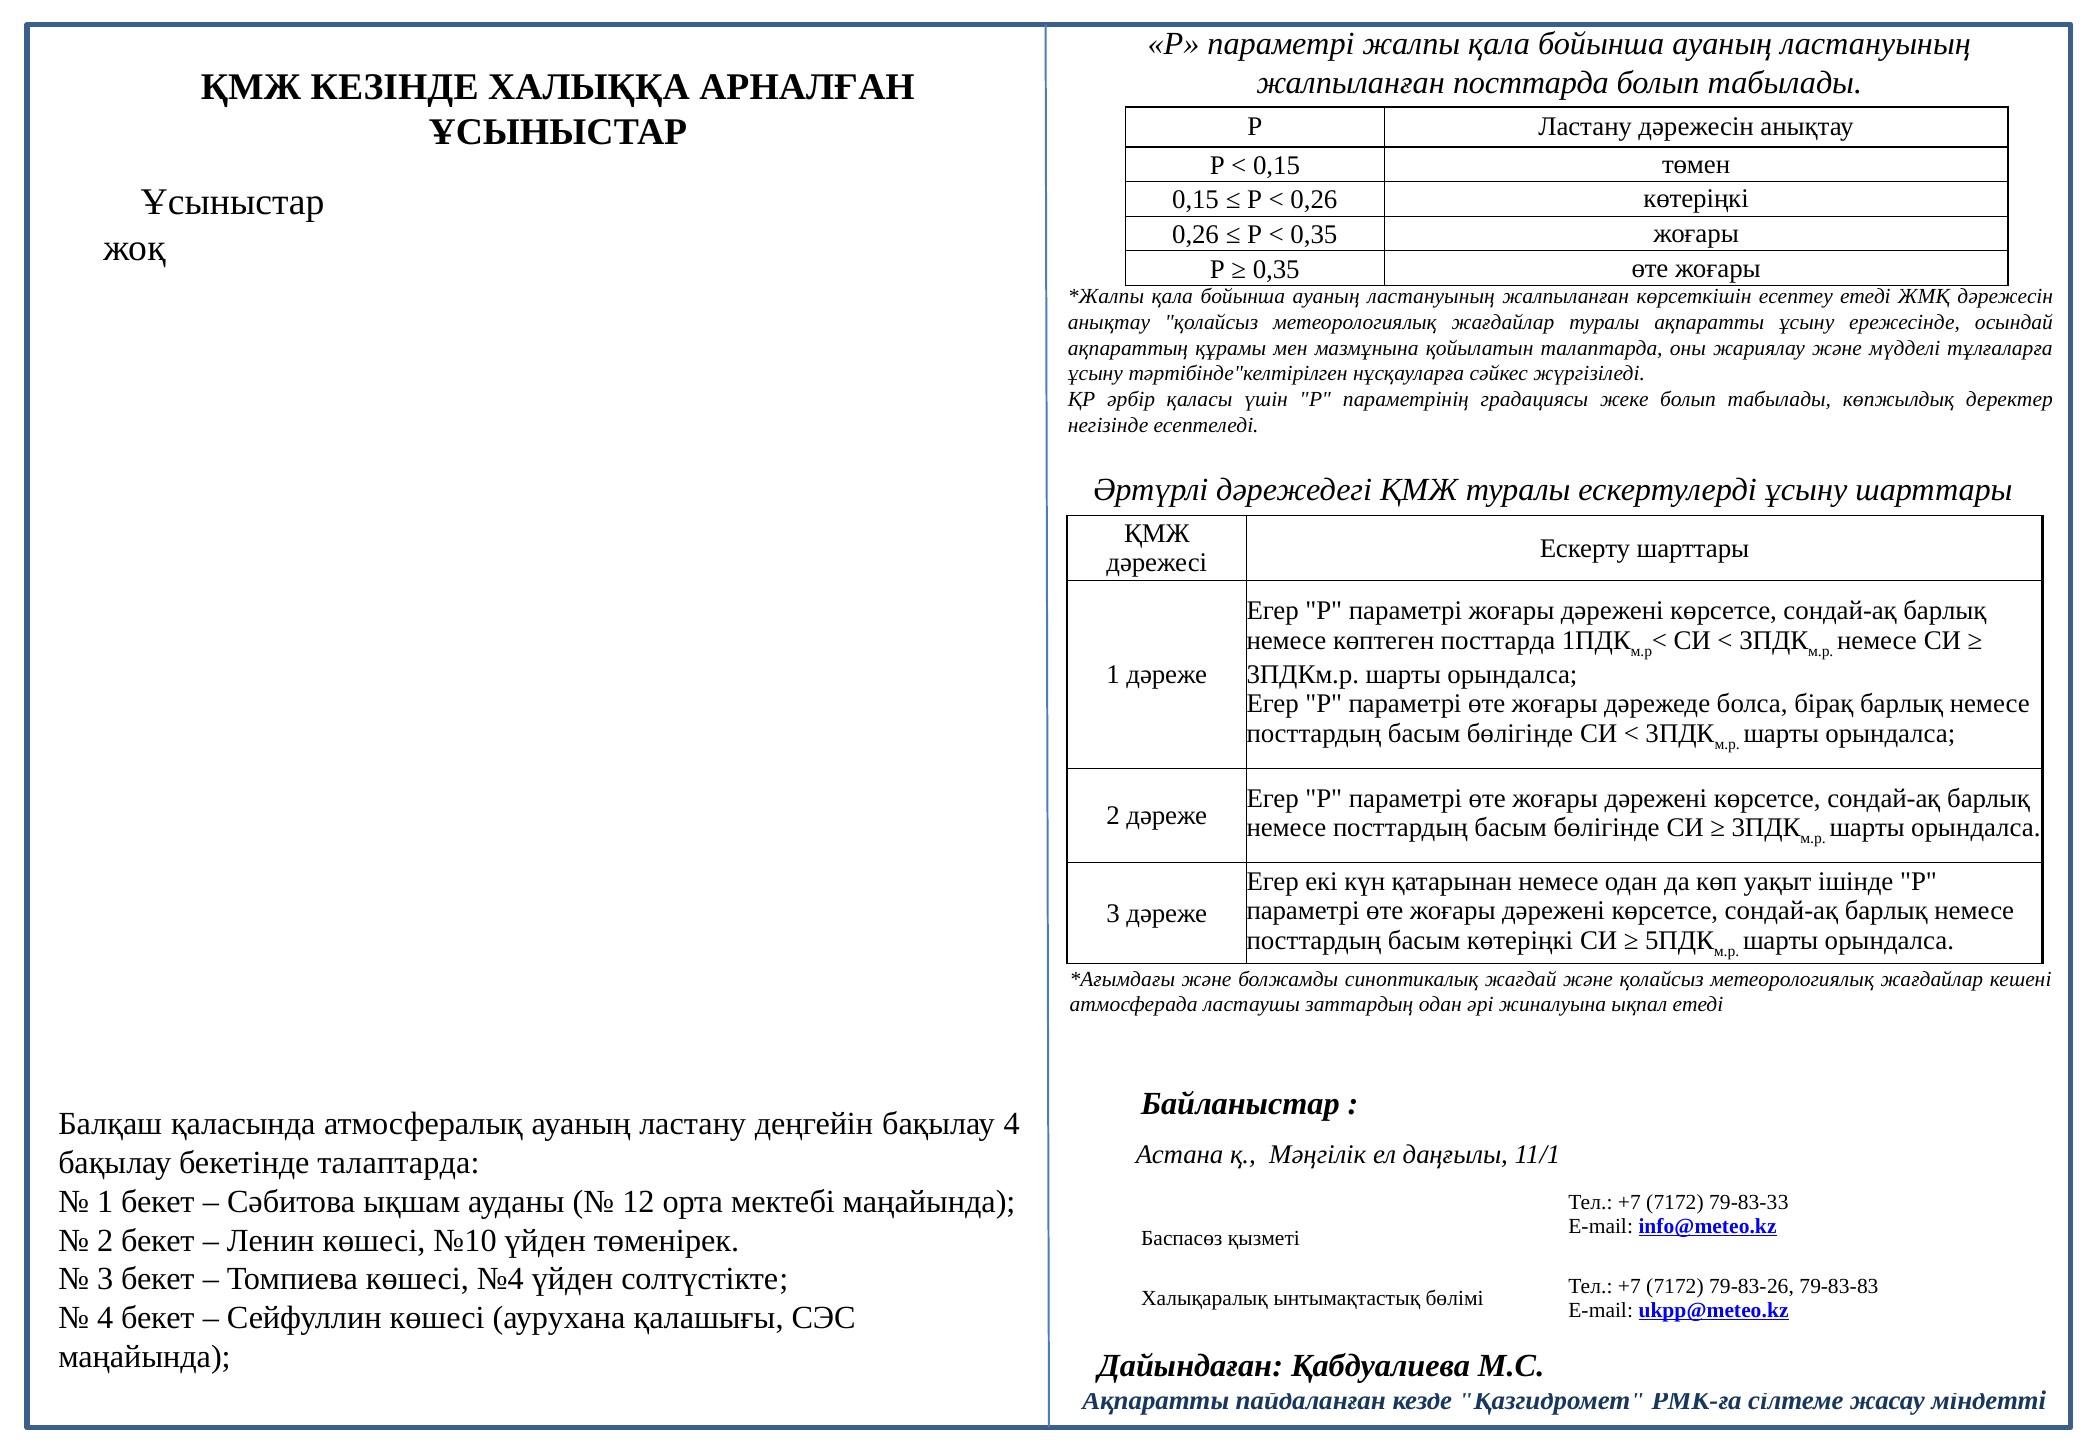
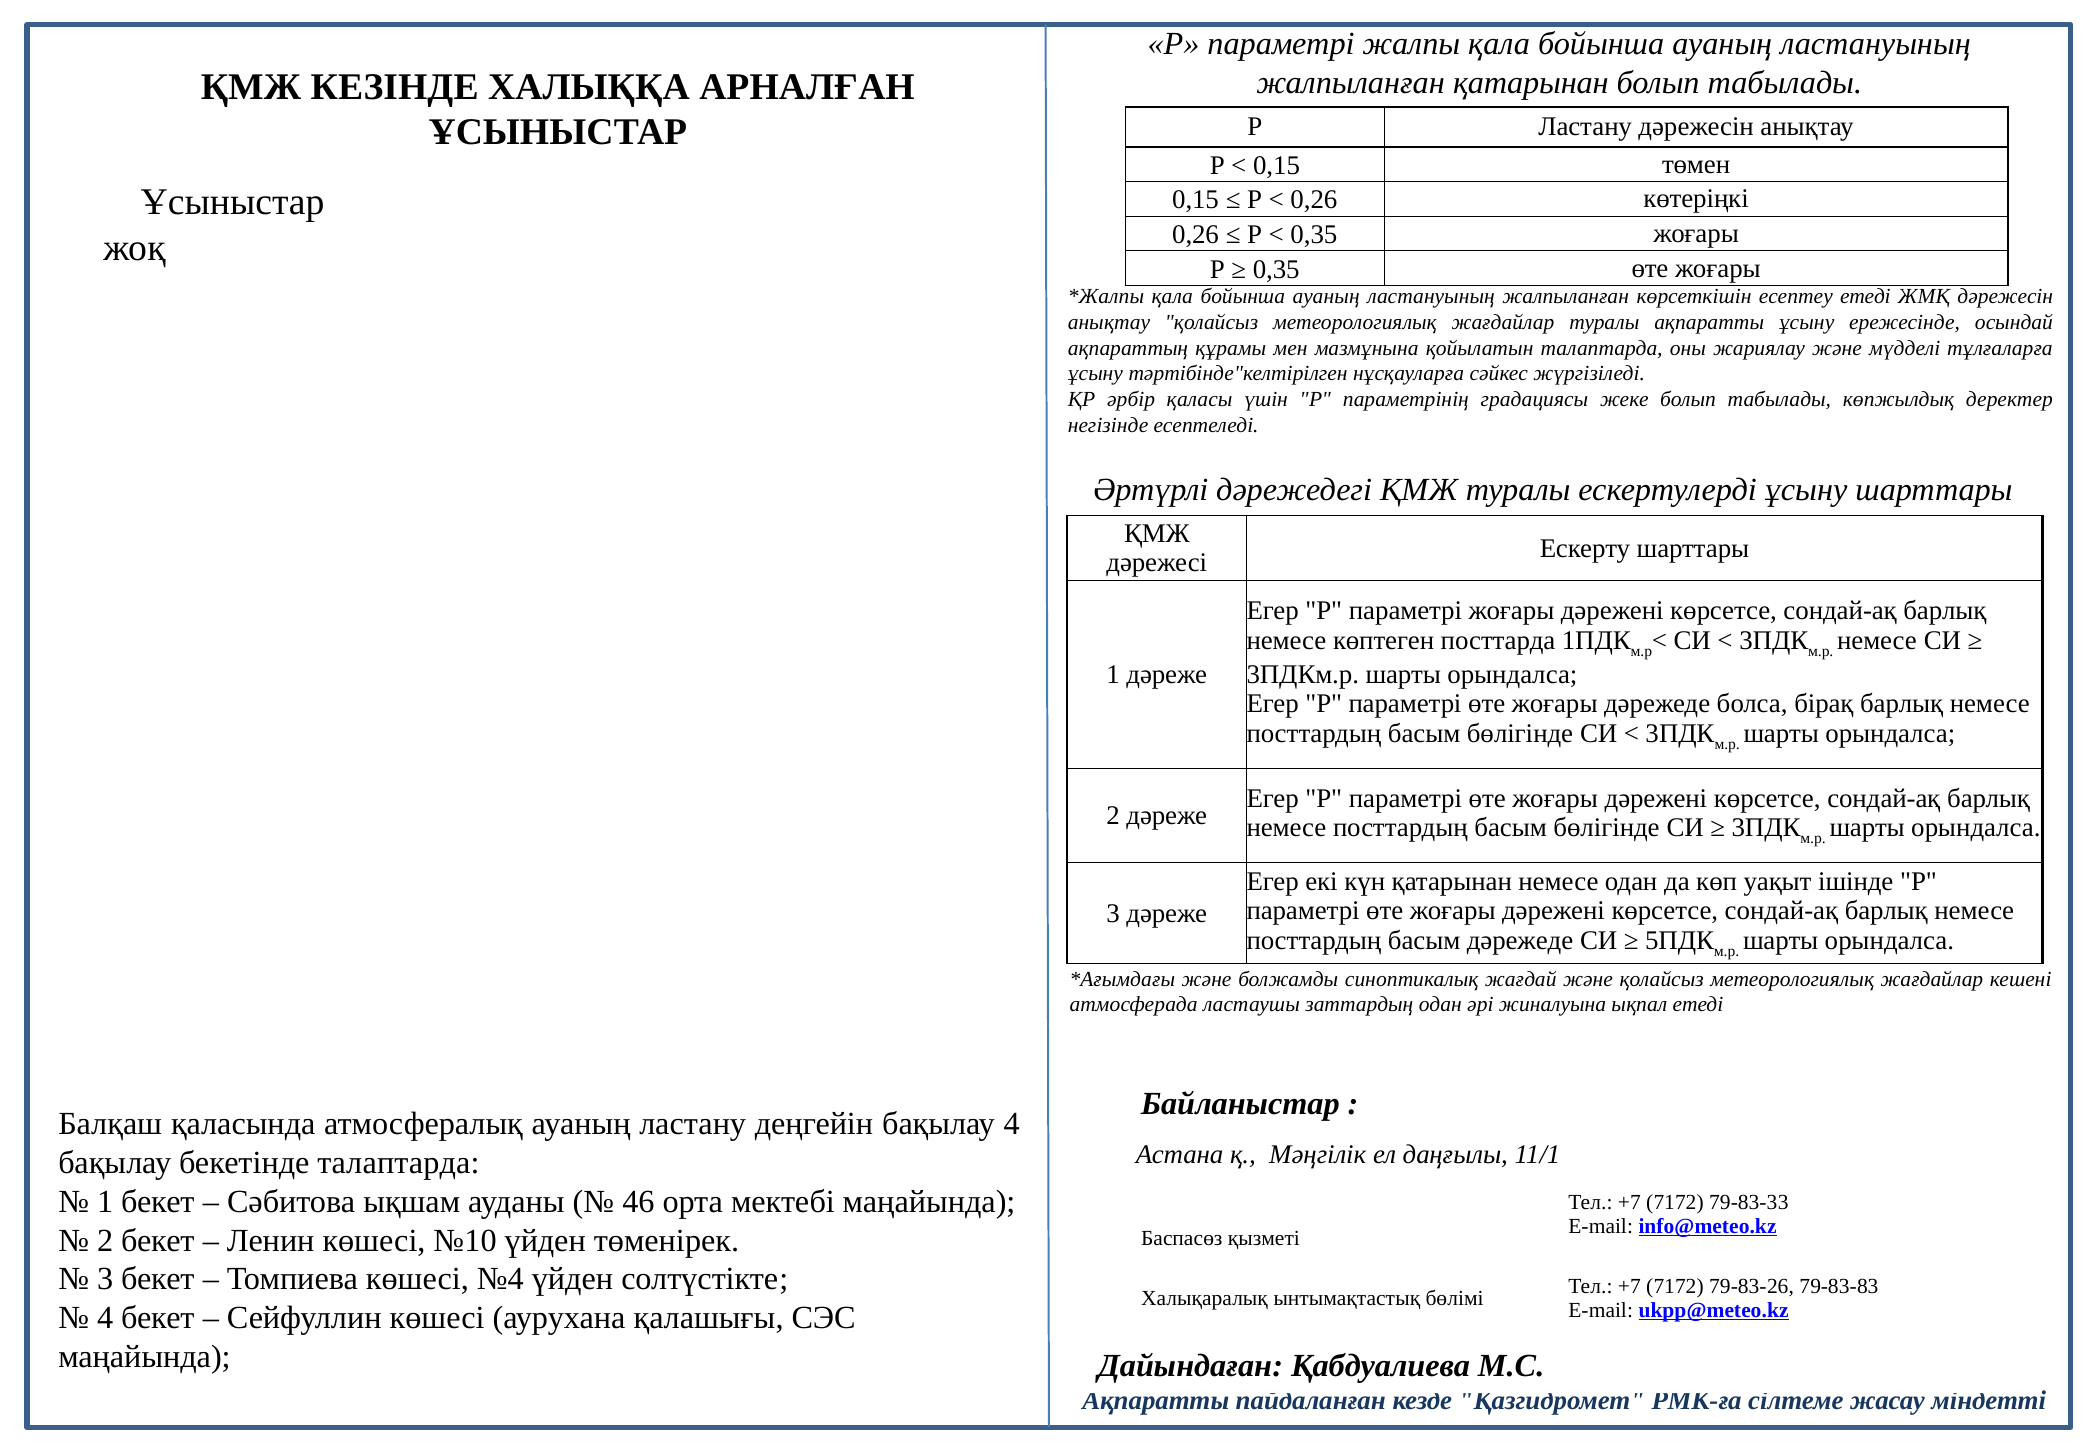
жалпыланған посттарда: посттарда -> қатарынан
басым көтеріңкі: көтеріңкі -> дәрежеде
12: 12 -> 46
